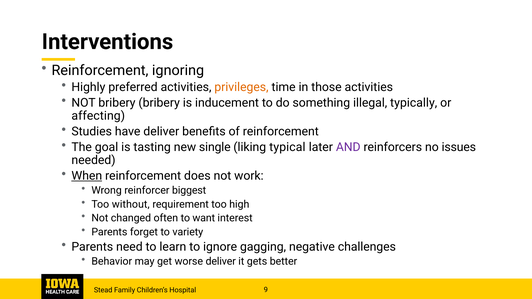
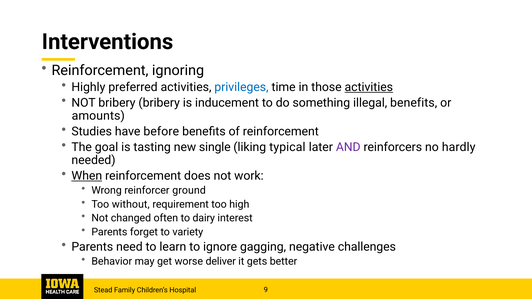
privileges colour: orange -> blue
activities at (369, 87) underline: none -> present
illegal typically: typically -> benefits
affecting: affecting -> amounts
have deliver: deliver -> before
issues: issues -> hardly
biggest: biggest -> ground
want: want -> dairy
